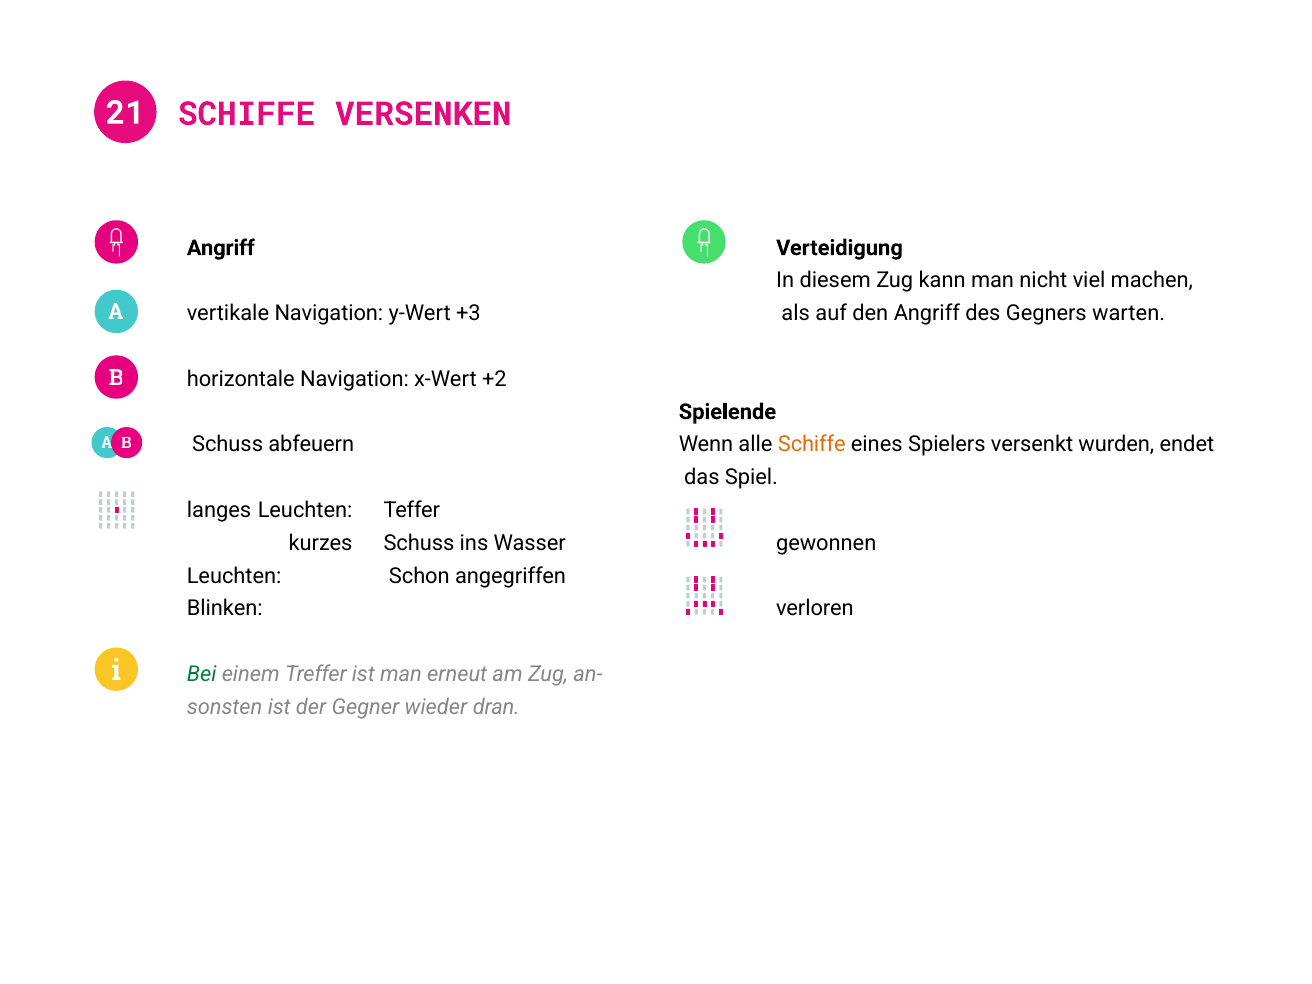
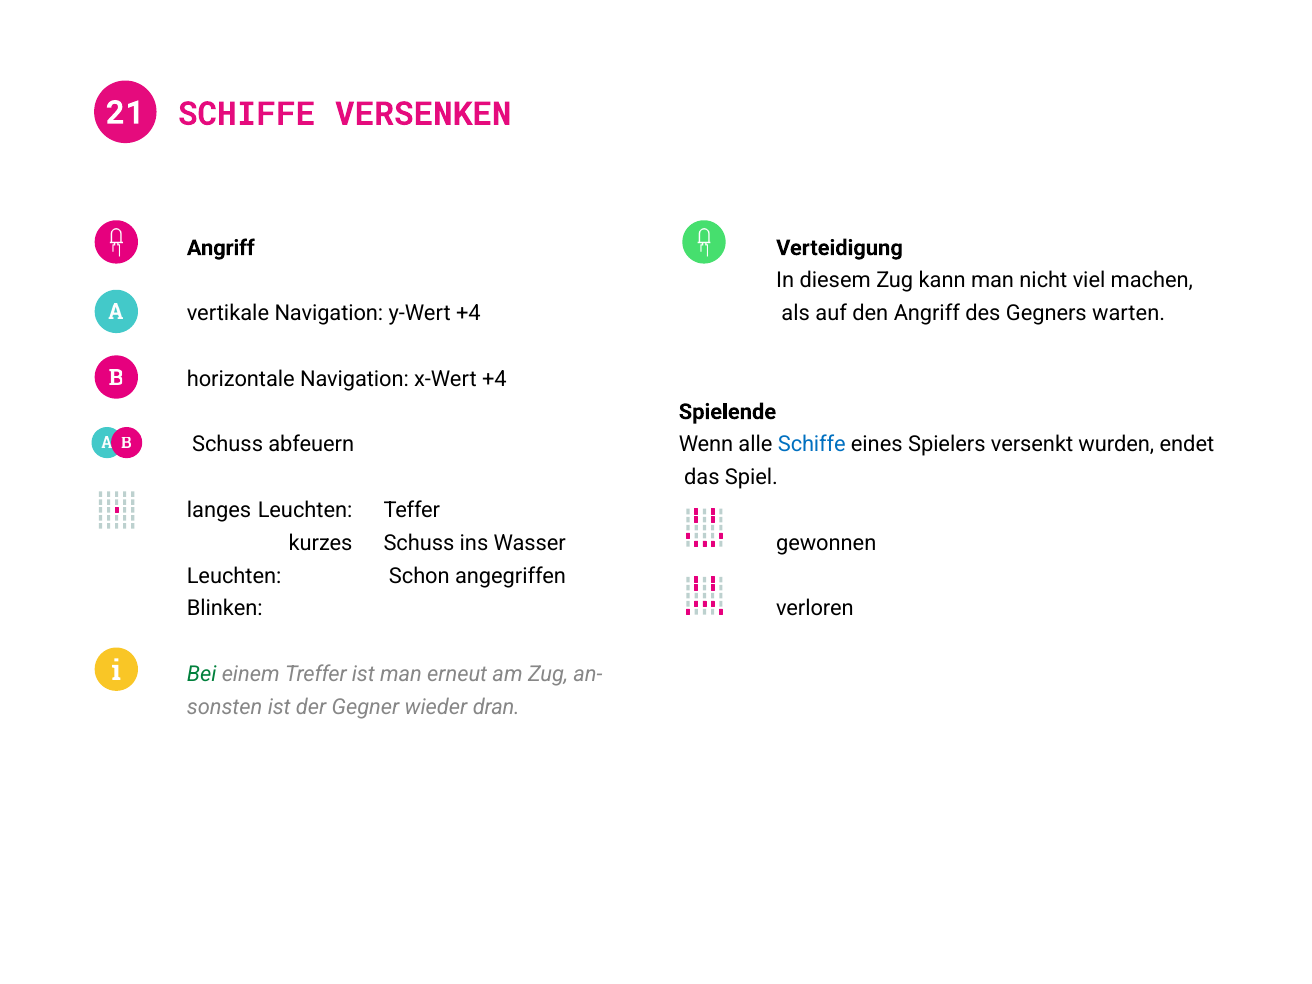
y-Wert +3: +3 -> +4
x-Wert +2: +2 -> +4
Schiffe at (812, 445) colour: orange -> blue
